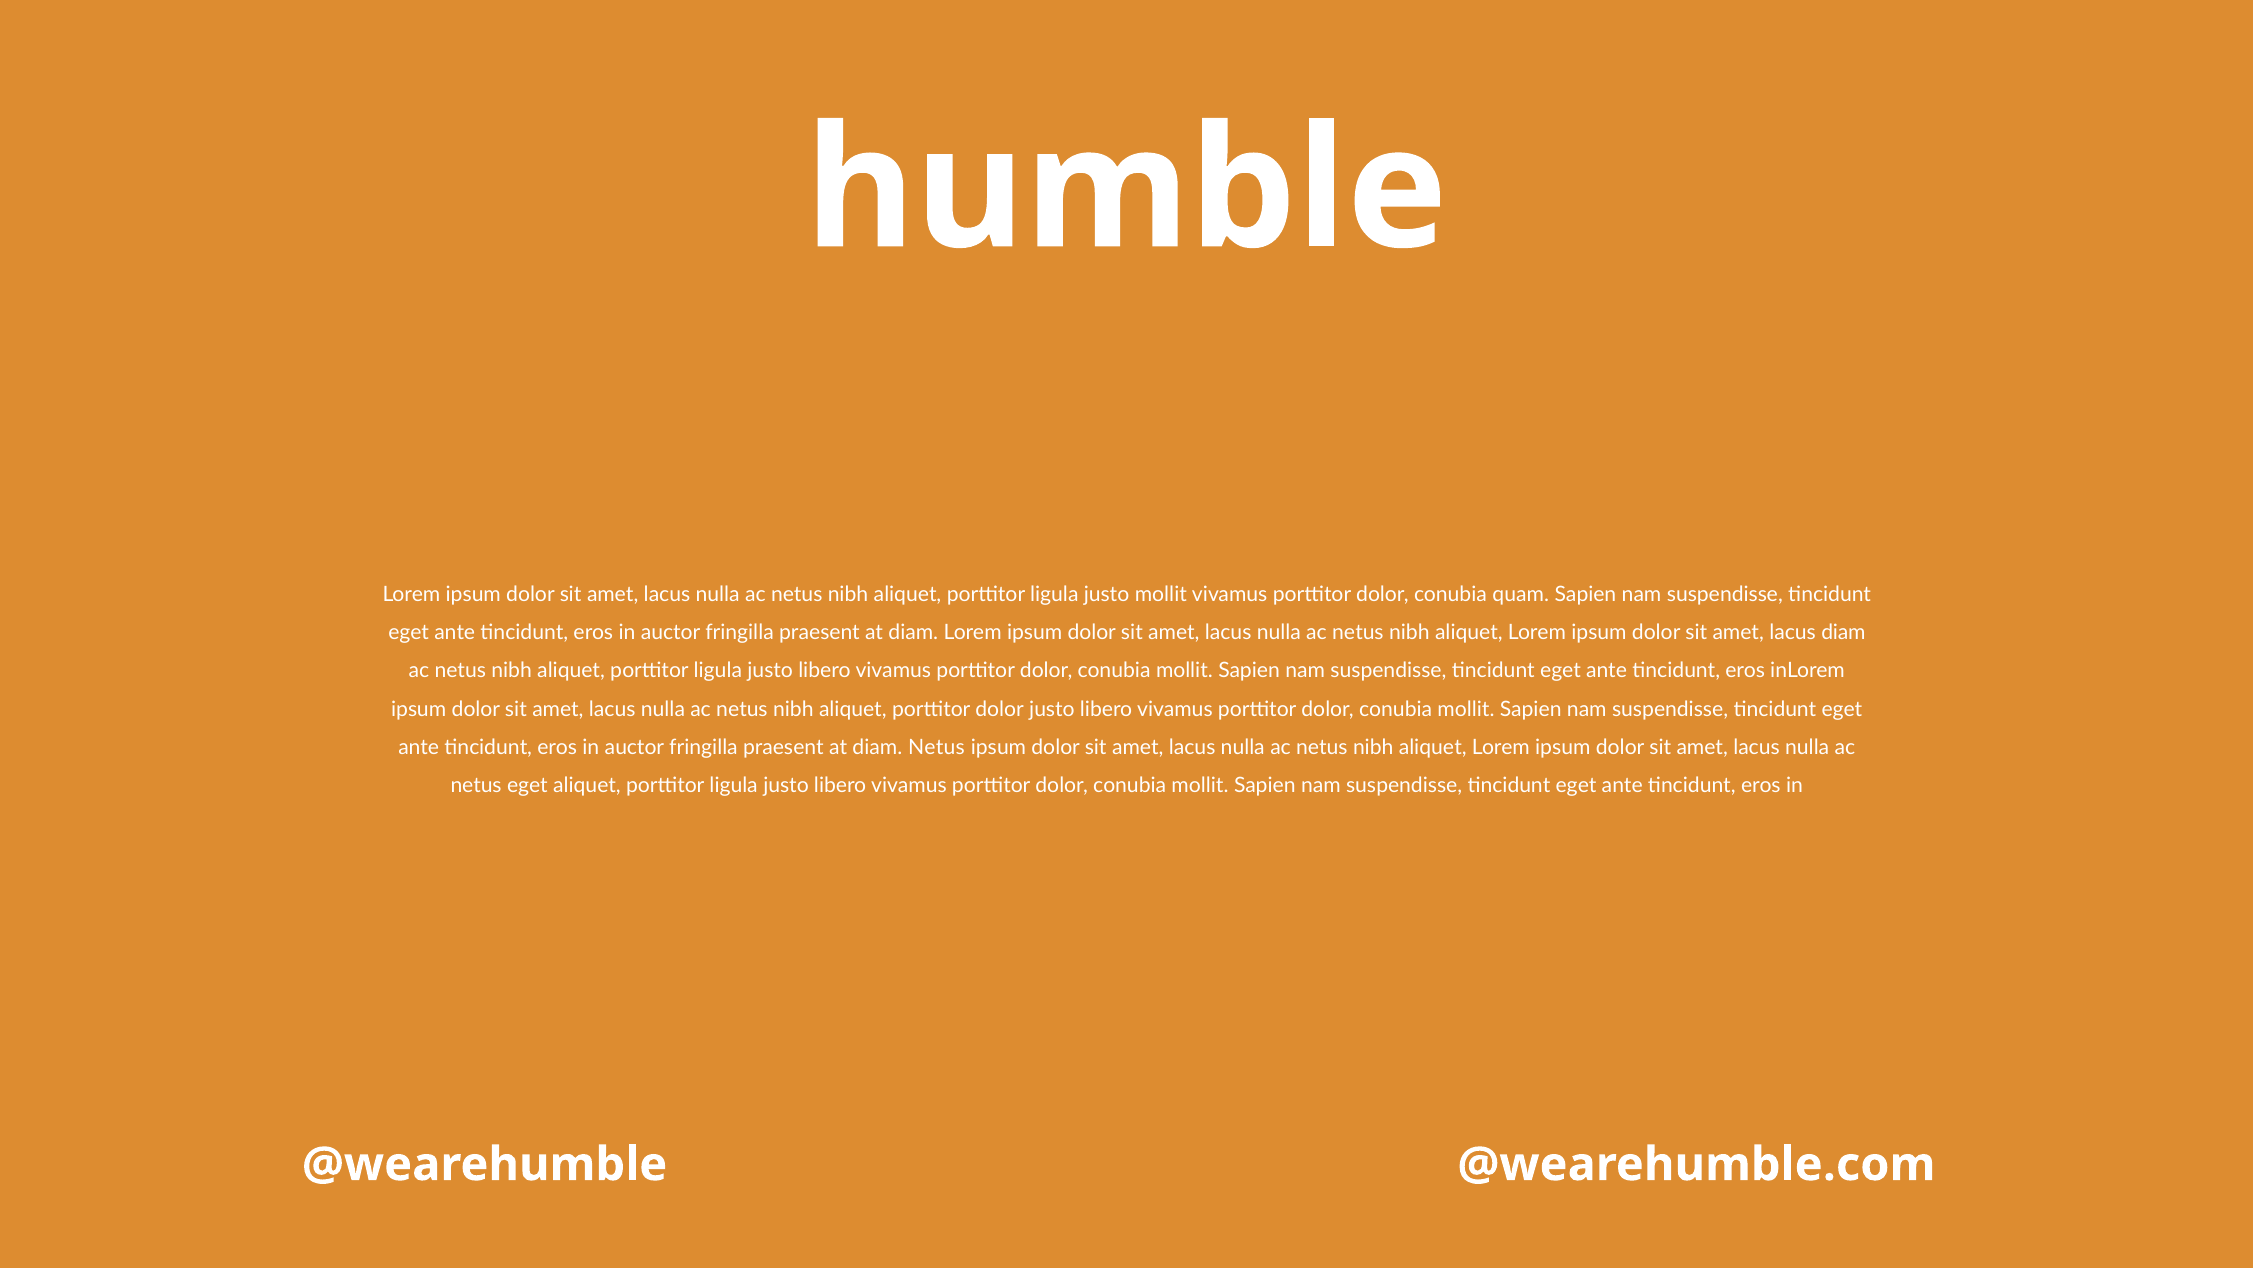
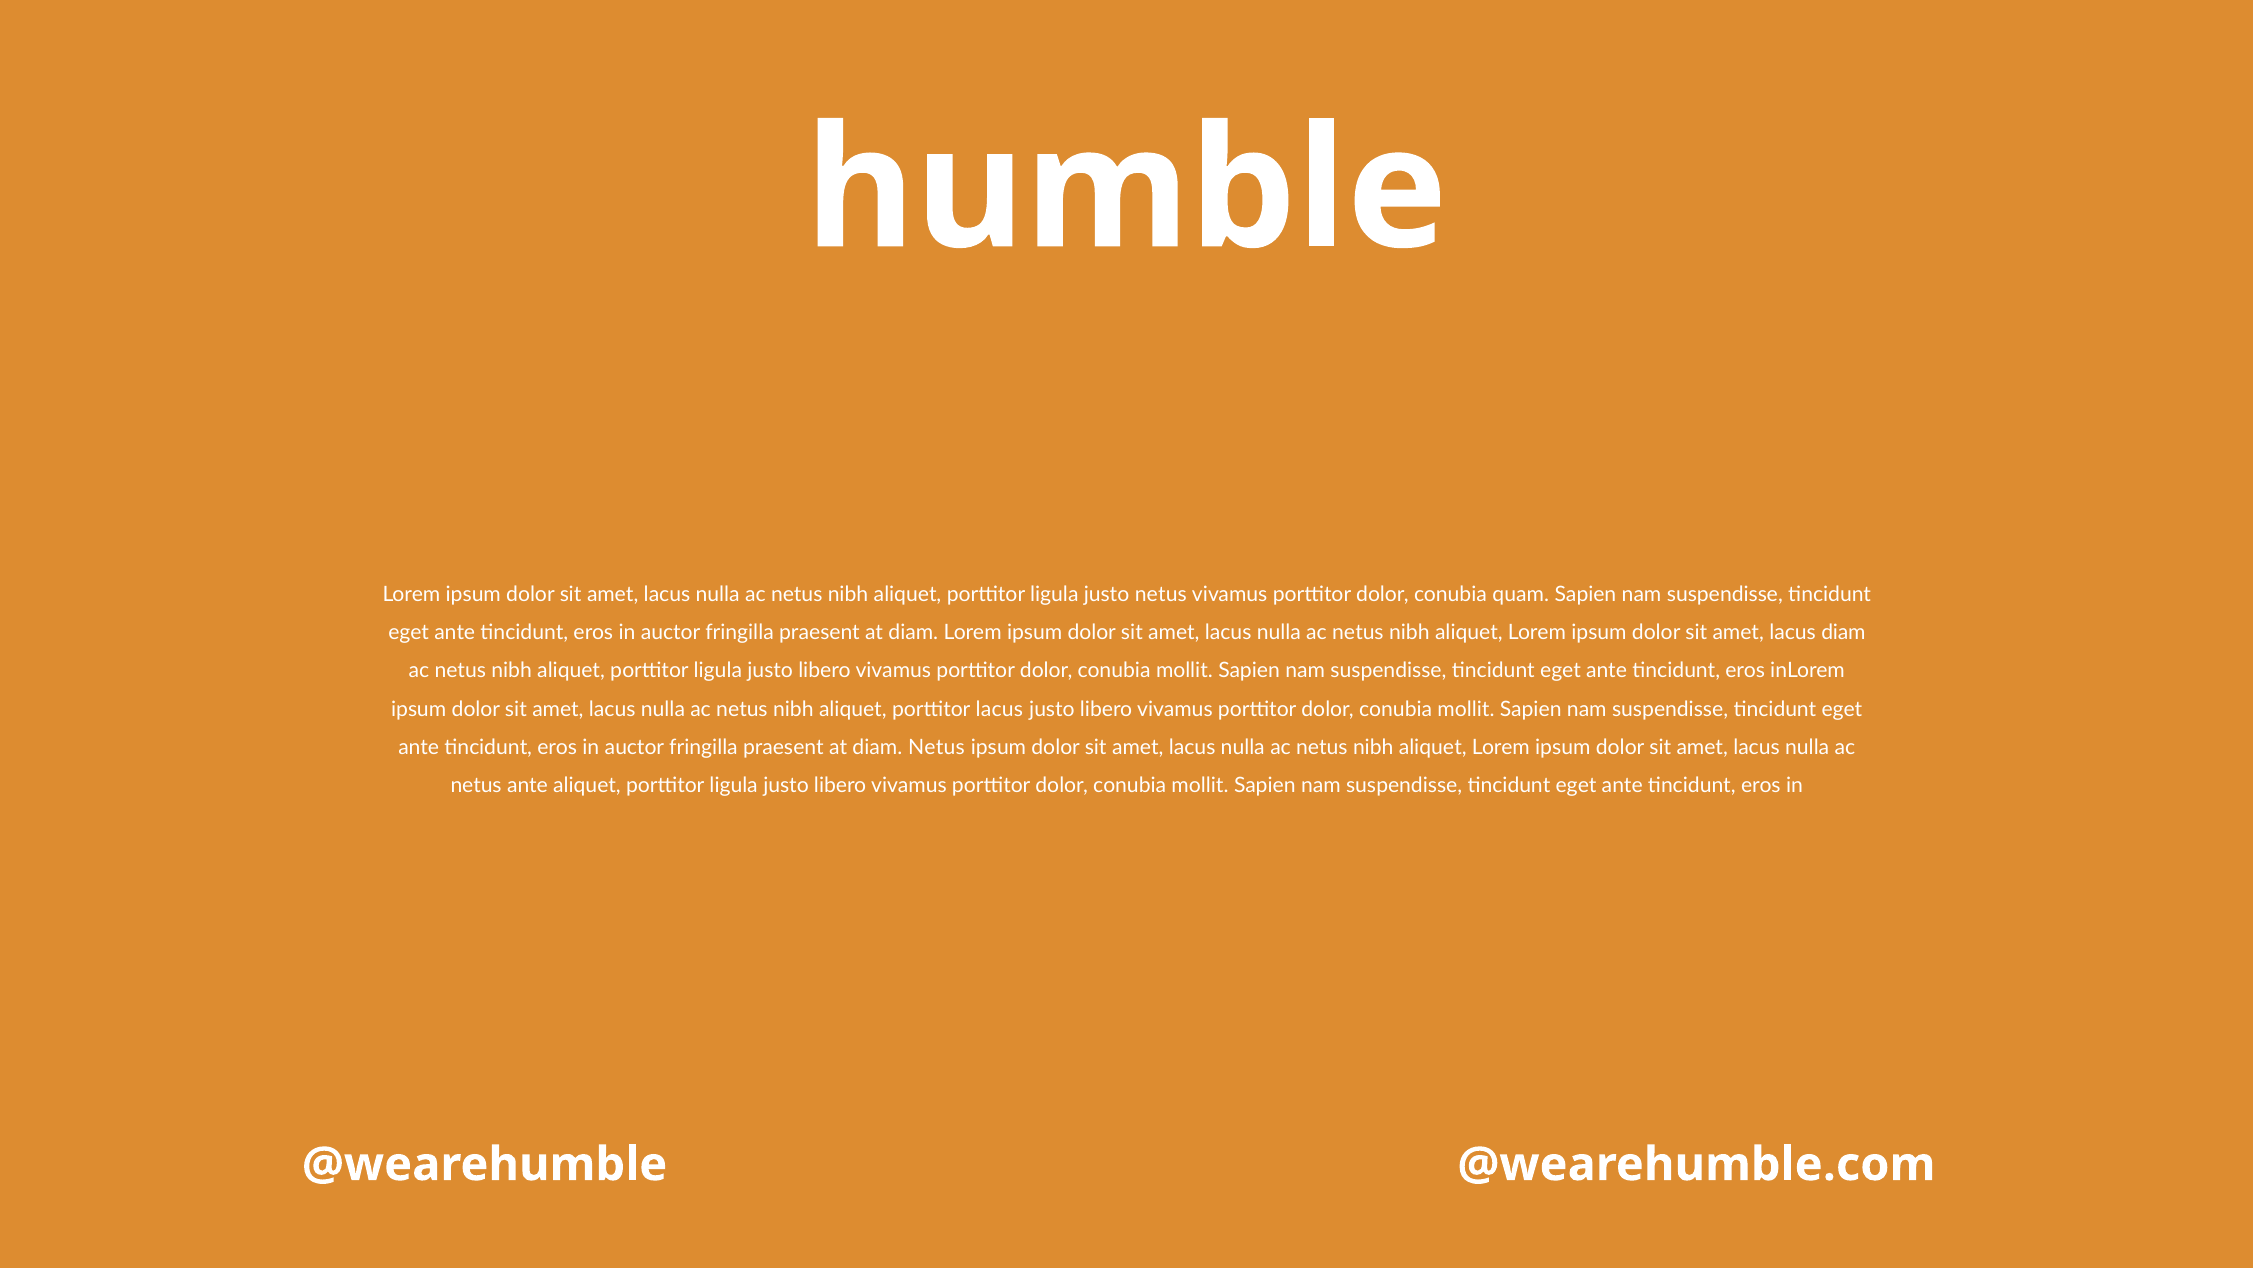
justo mollit: mollit -> netus
aliquet porttitor dolor: dolor -> lacus
netus eget: eget -> ante
